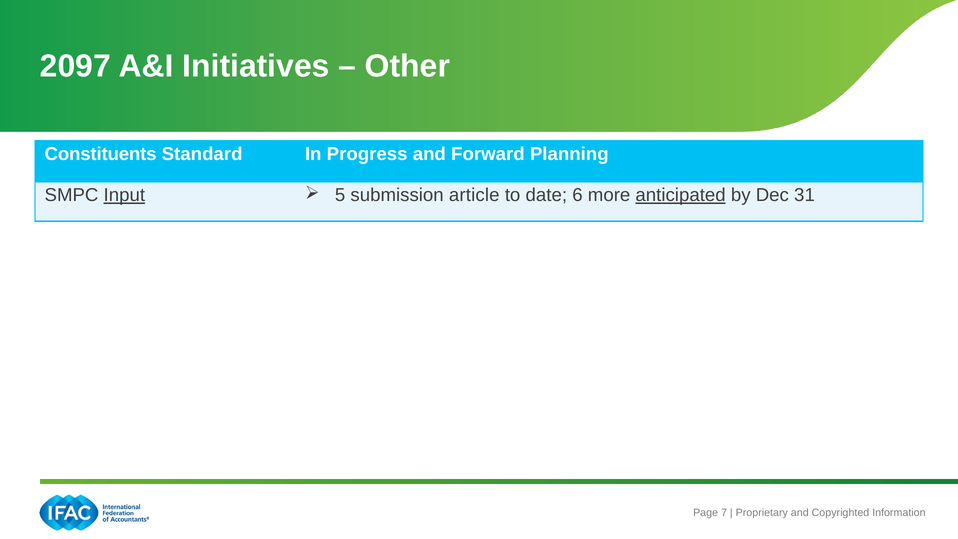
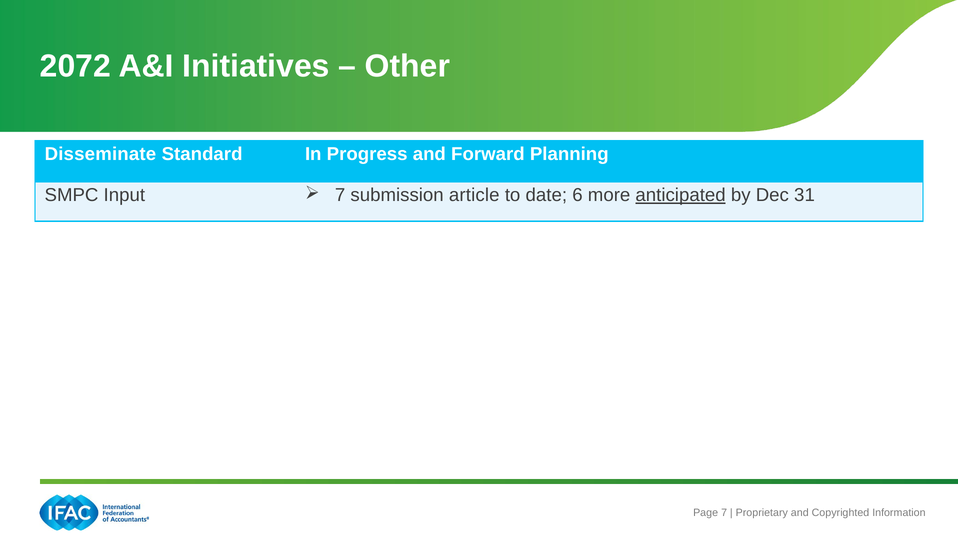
2097: 2097 -> 2072
Constituents: Constituents -> Disseminate
Input underline: present -> none
5 at (340, 195): 5 -> 7
